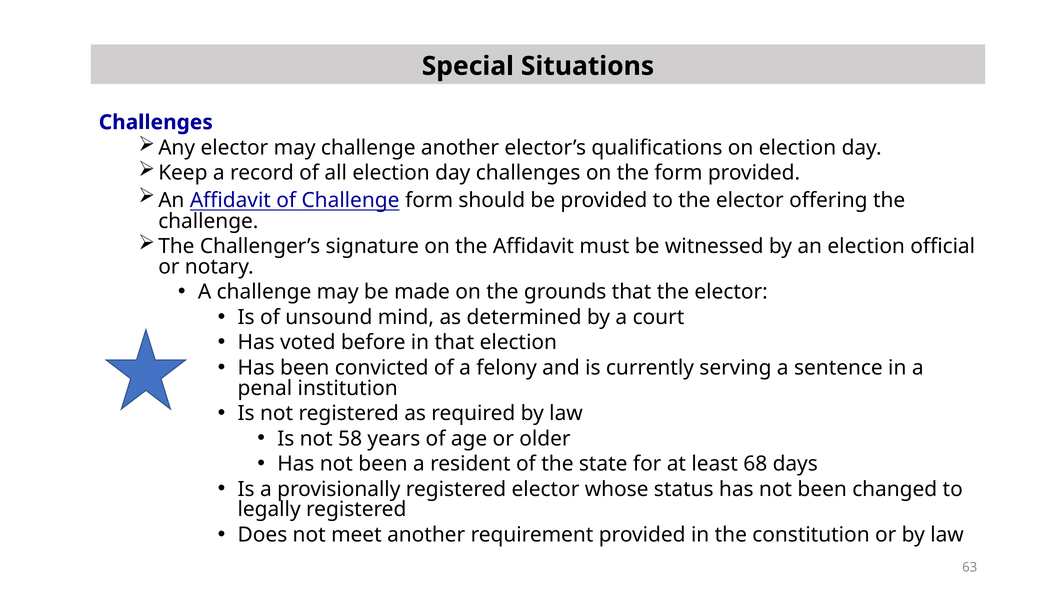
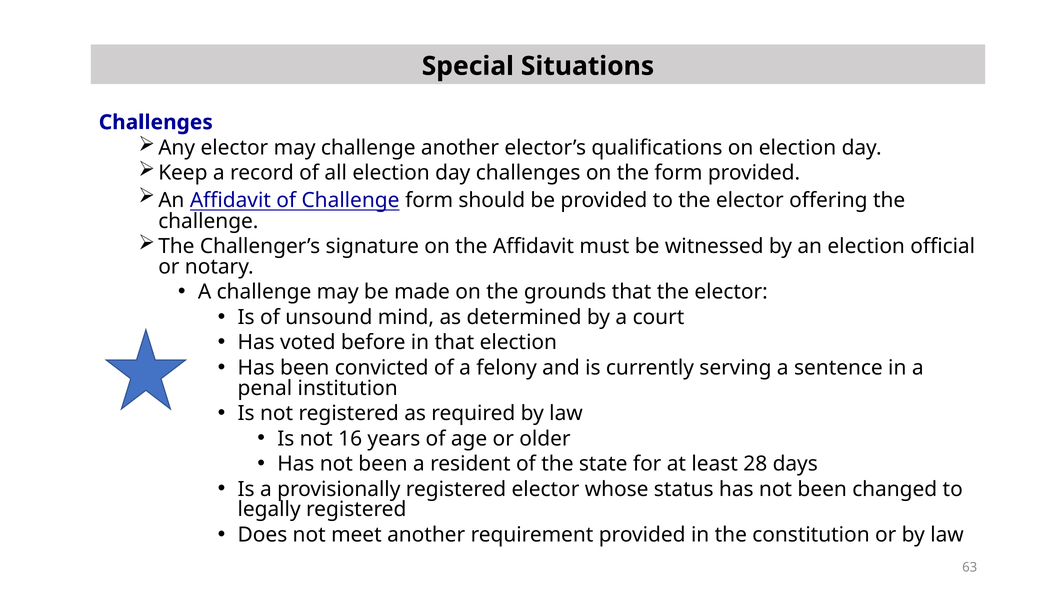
58: 58 -> 16
68: 68 -> 28
